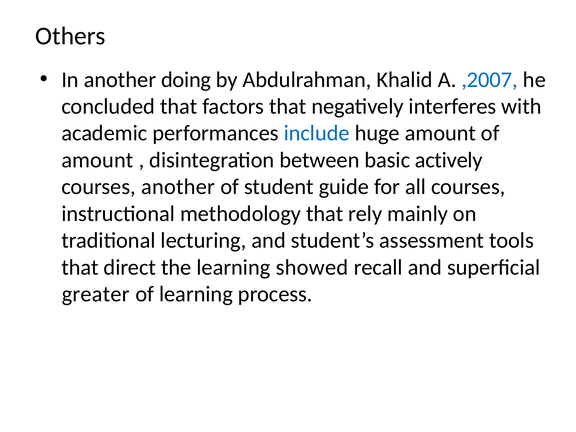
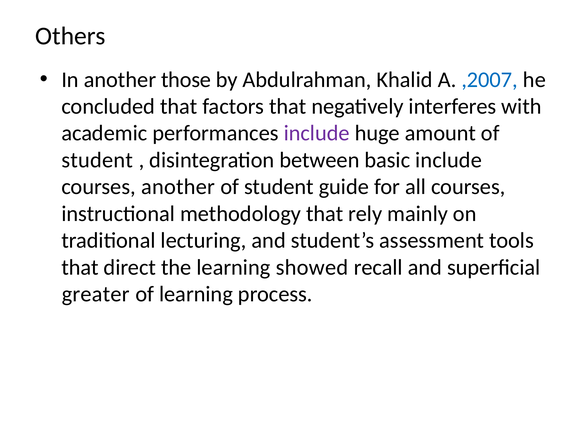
doing: doing -> those
include at (317, 133) colour: blue -> purple
amount at (97, 160): amount -> student
basic actively: actively -> include
